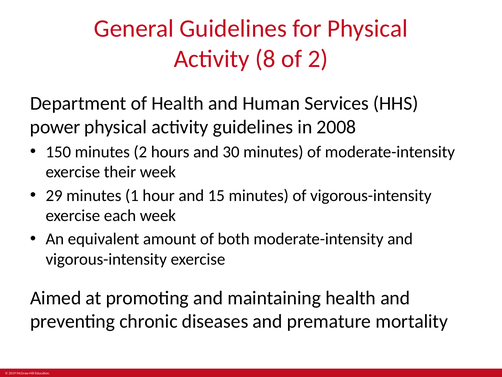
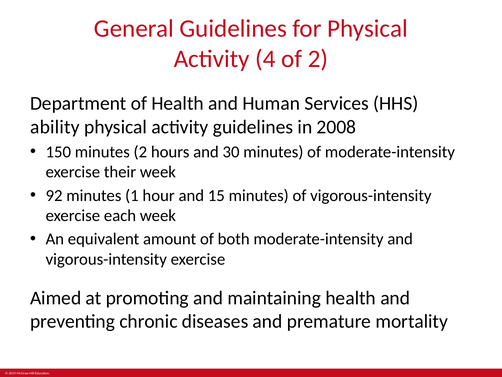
8: 8 -> 4
power: power -> ability
29: 29 -> 92
